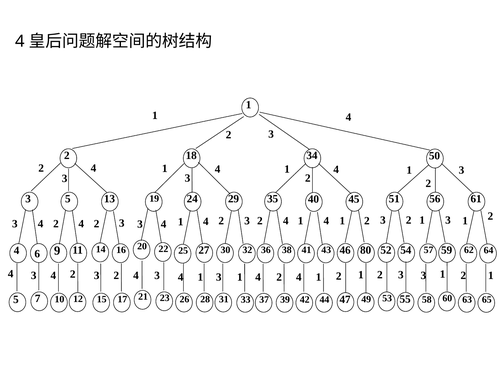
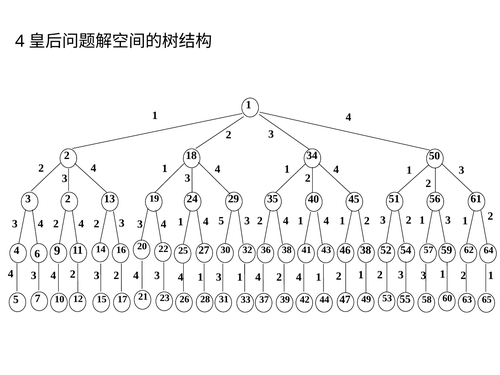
5 at (68, 199): 5 -> 2
2 at (221, 221): 2 -> 5
46 80: 80 -> 38
